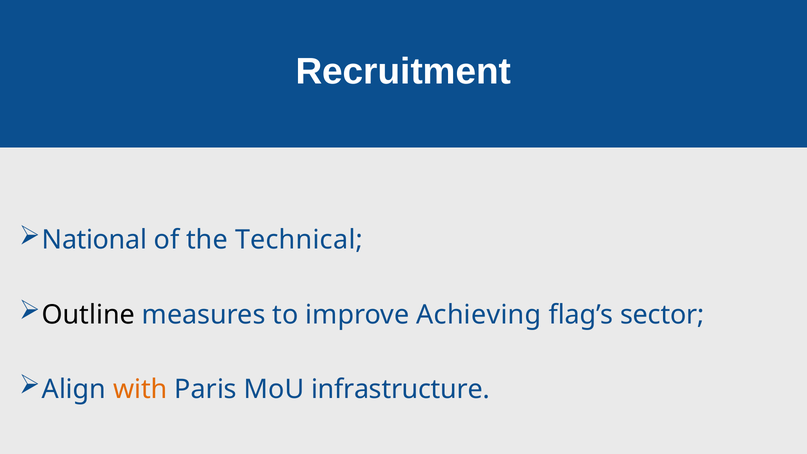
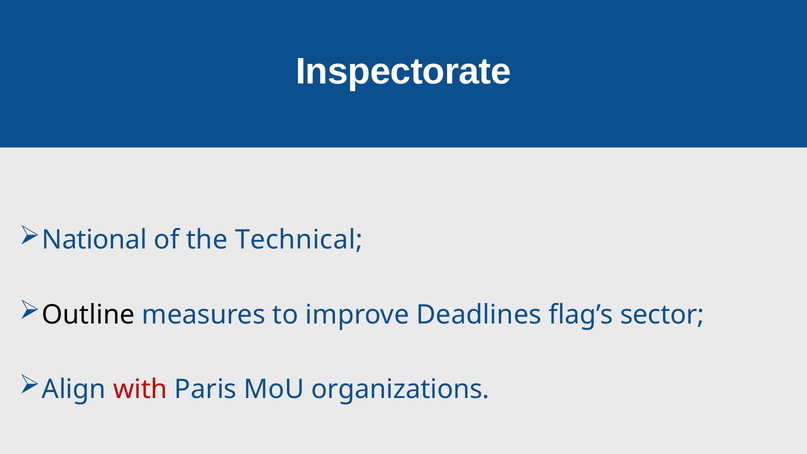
Recruitment: Recruitment -> Inspectorate
Achieving: Achieving -> Deadlines
with colour: orange -> red
infrastructure: infrastructure -> organizations
